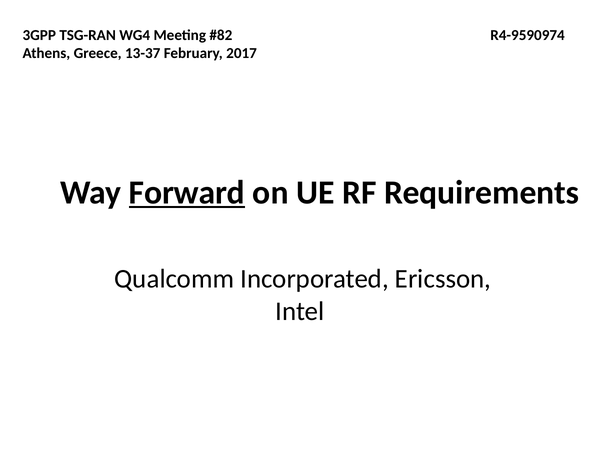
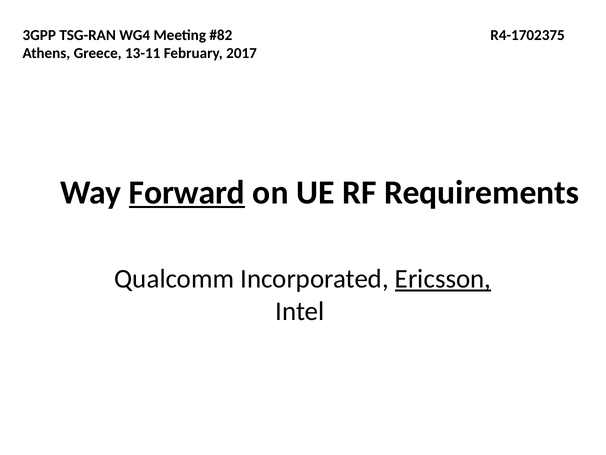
R4-9590974: R4-9590974 -> R4-1702375
13-37: 13-37 -> 13-11
Ericsson underline: none -> present
